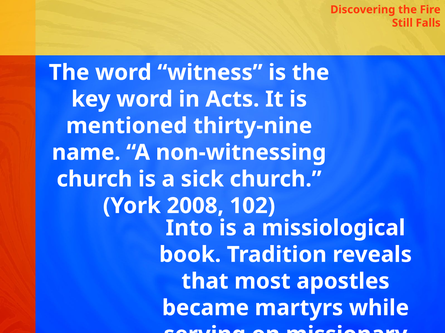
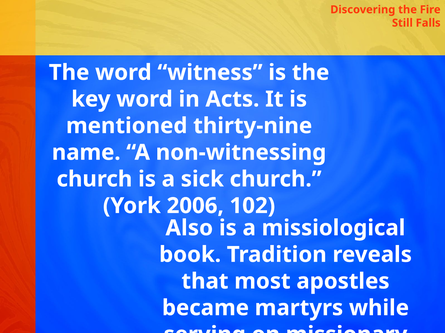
2008: 2008 -> 2006
Into: Into -> Also
